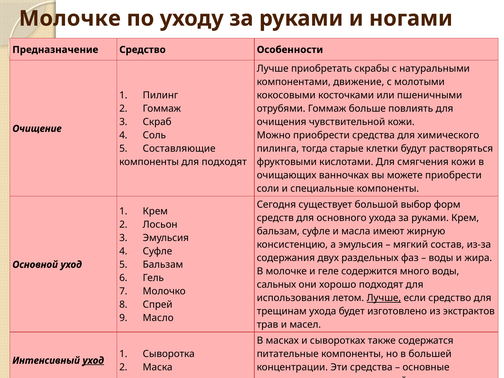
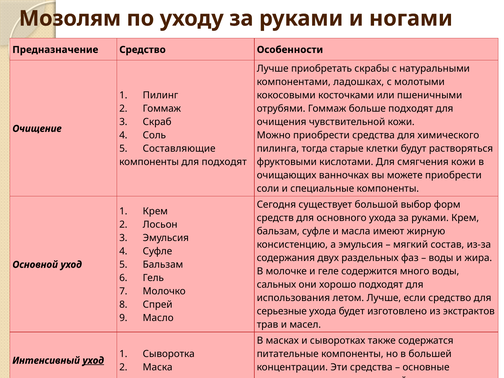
Молочке at (70, 18): Молочке -> Мозолям
движение: движение -> ладошках
больше повлиять: повлиять -> подходят
Лучше at (384, 298) underline: present -> none
трещинам: трещинам -> серьезные
